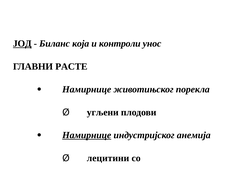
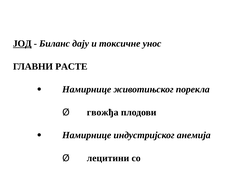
која: која -> дају
контроли: контроли -> токсичне
угљени: угљени -> гвожђа
Намирнице at (87, 136) underline: present -> none
